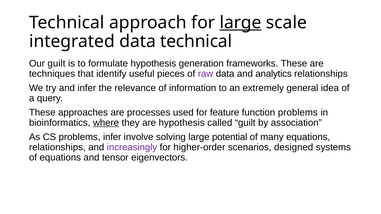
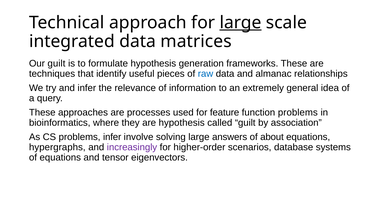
data technical: technical -> matrices
raw colour: purple -> blue
analytics: analytics -> almanac
where underline: present -> none
potential: potential -> answers
many: many -> about
relationships at (57, 147): relationships -> hypergraphs
designed: designed -> database
